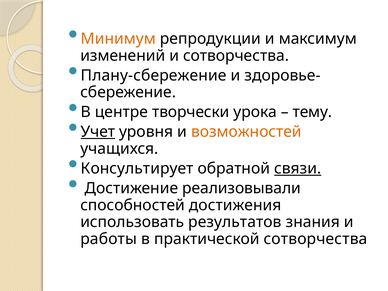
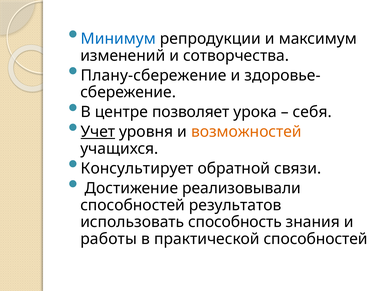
Минимум colour: orange -> blue
творчески: творчески -> позволяет
тему: тему -> себя
связи underline: present -> none
достижения: достижения -> результатов
результатов: результатов -> способность
практической сотворчества: сотворчества -> способностей
